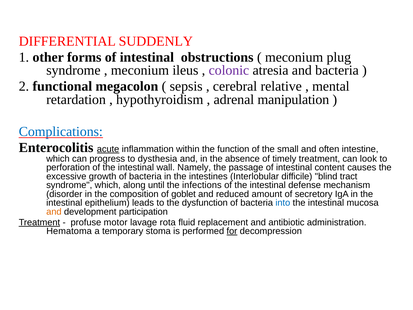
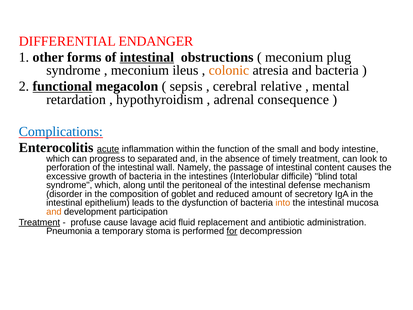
SUDDENLY: SUDDENLY -> ENDANGER
intestinal at (147, 57) underline: none -> present
colonic colour: purple -> orange
functional underline: none -> present
manipulation: manipulation -> consequence
often: often -> body
dysthesia: dysthesia -> separated
tract: tract -> total
infections: infections -> peritoneal
into colour: blue -> orange
motor: motor -> cause
rota: rota -> acid
Hematoma: Hematoma -> Pneumonia
